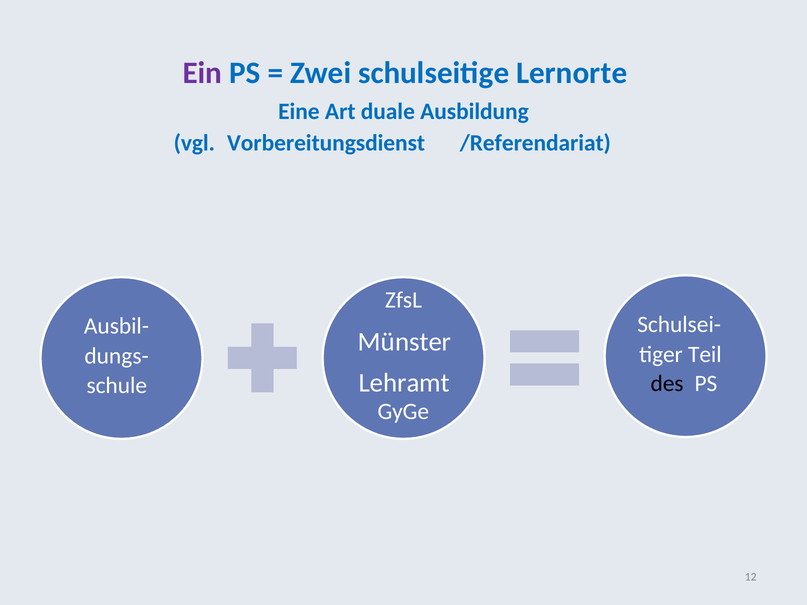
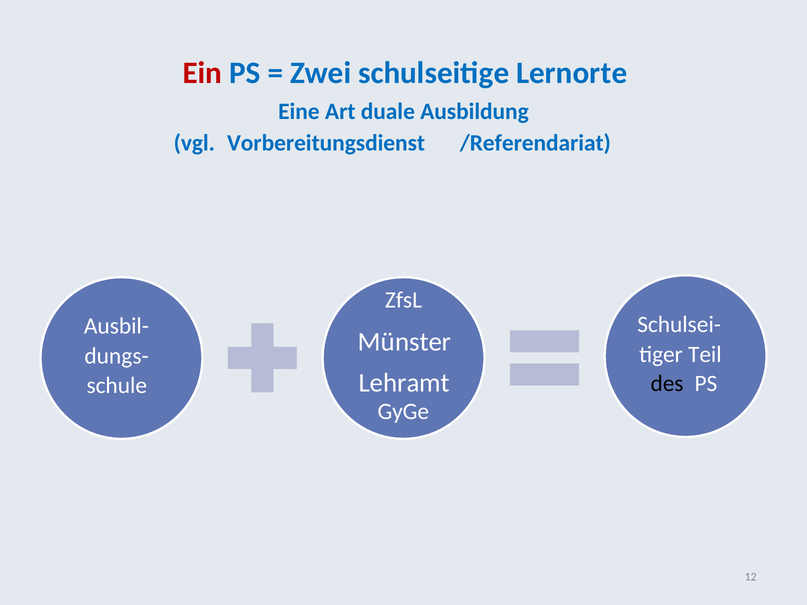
Ein colour: purple -> red
